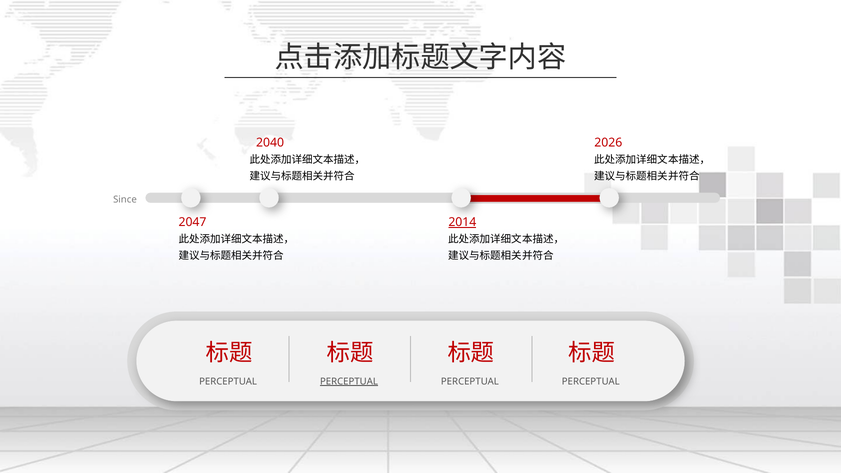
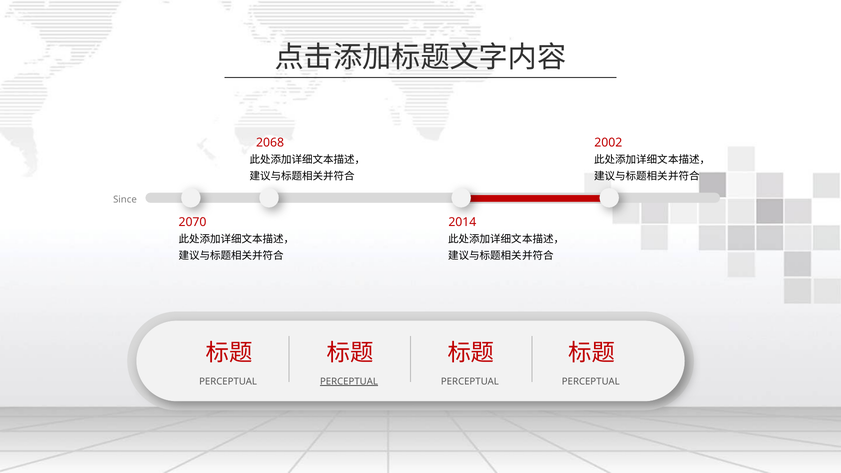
2040: 2040 -> 2068
2026: 2026 -> 2002
2047: 2047 -> 2070
2014 underline: present -> none
